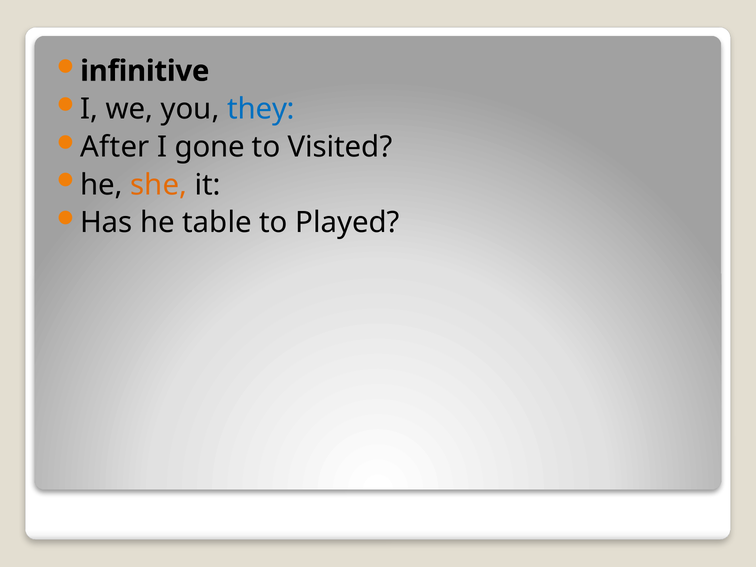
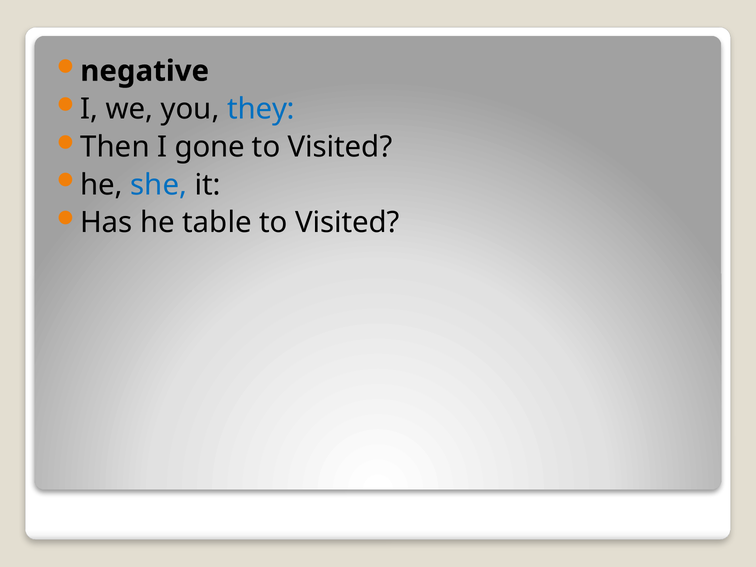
infinitive: infinitive -> negative
After: After -> Then
she colour: orange -> blue
Played at (347, 223): Played -> Visited
